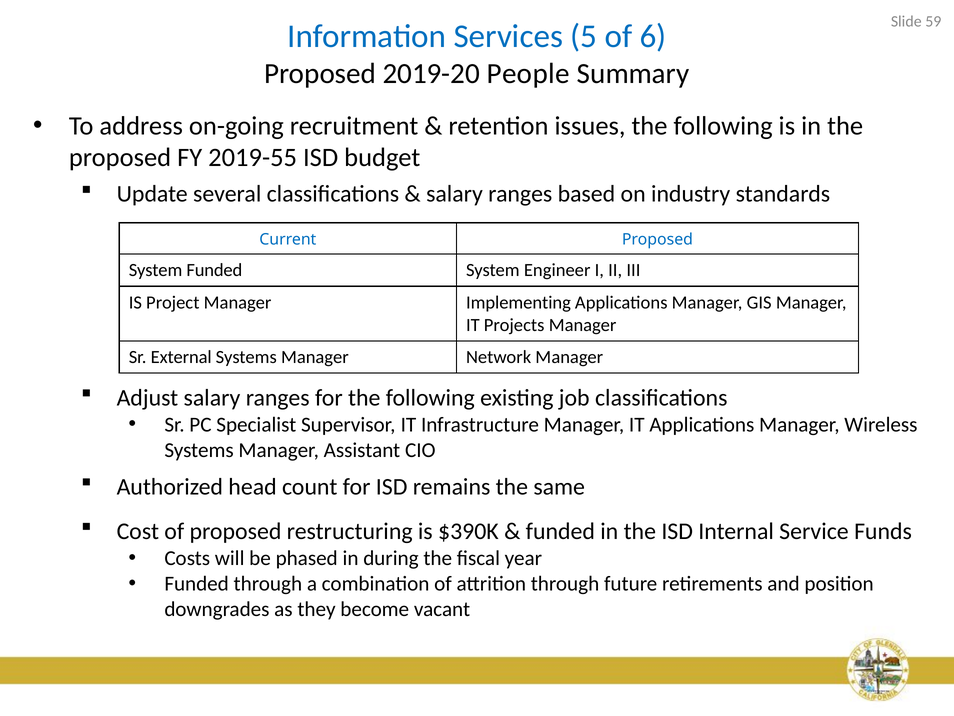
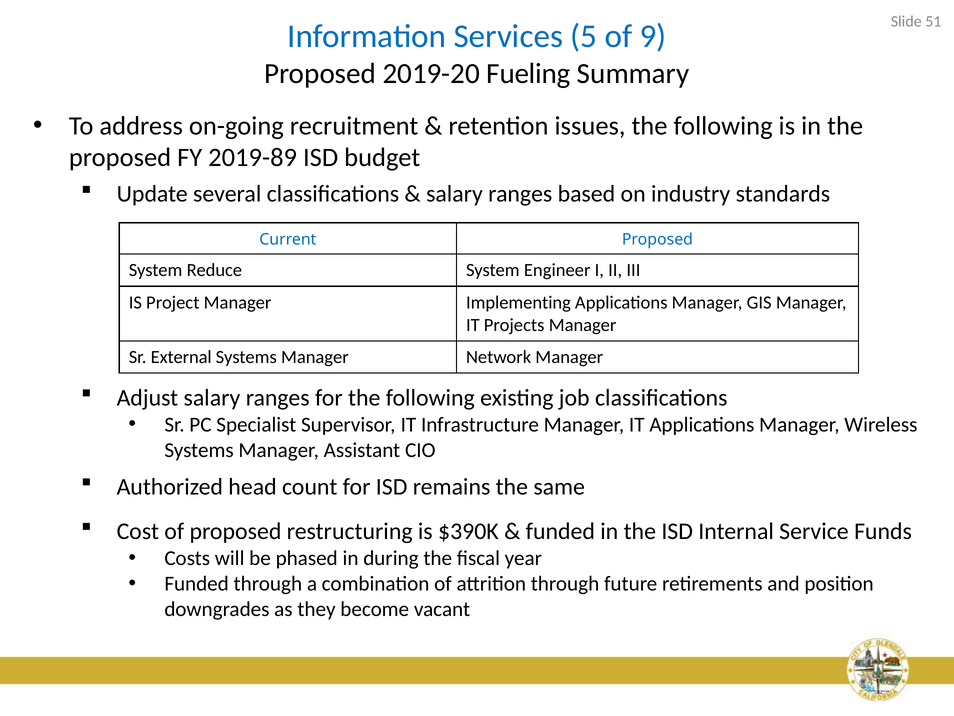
59: 59 -> 51
6: 6 -> 9
People: People -> Fueling
2019-55: 2019-55 -> 2019-89
System Funded: Funded -> Reduce
